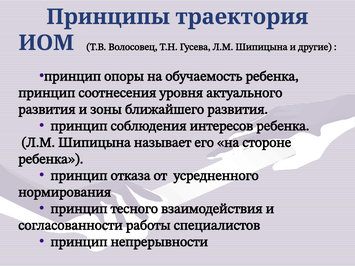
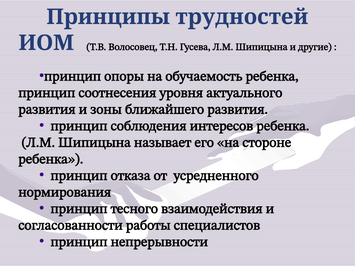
траектория: траектория -> трудностей
